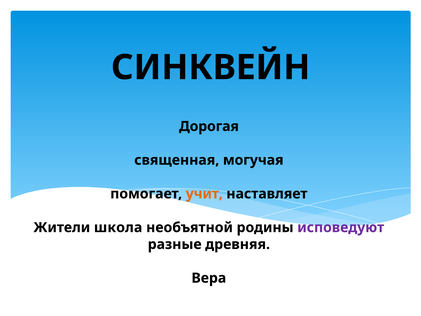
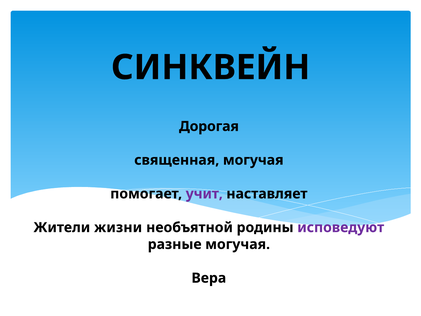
учит colour: orange -> purple
школа: школа -> жизни
разные древняя: древняя -> могучая
